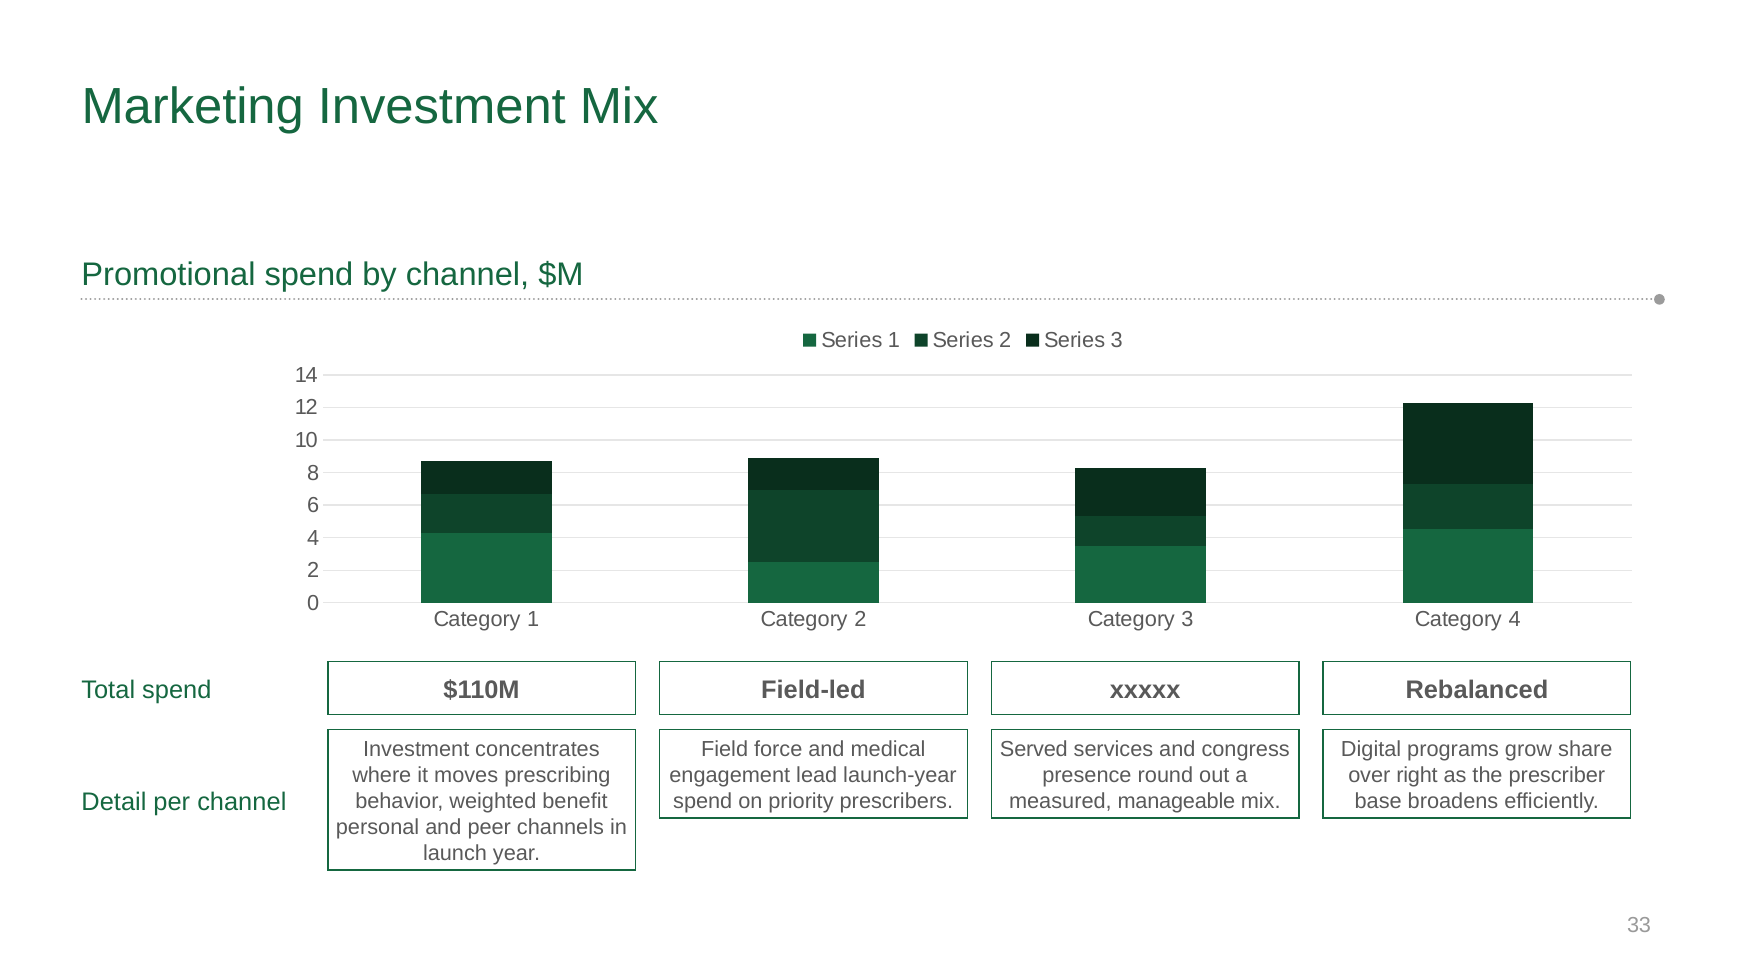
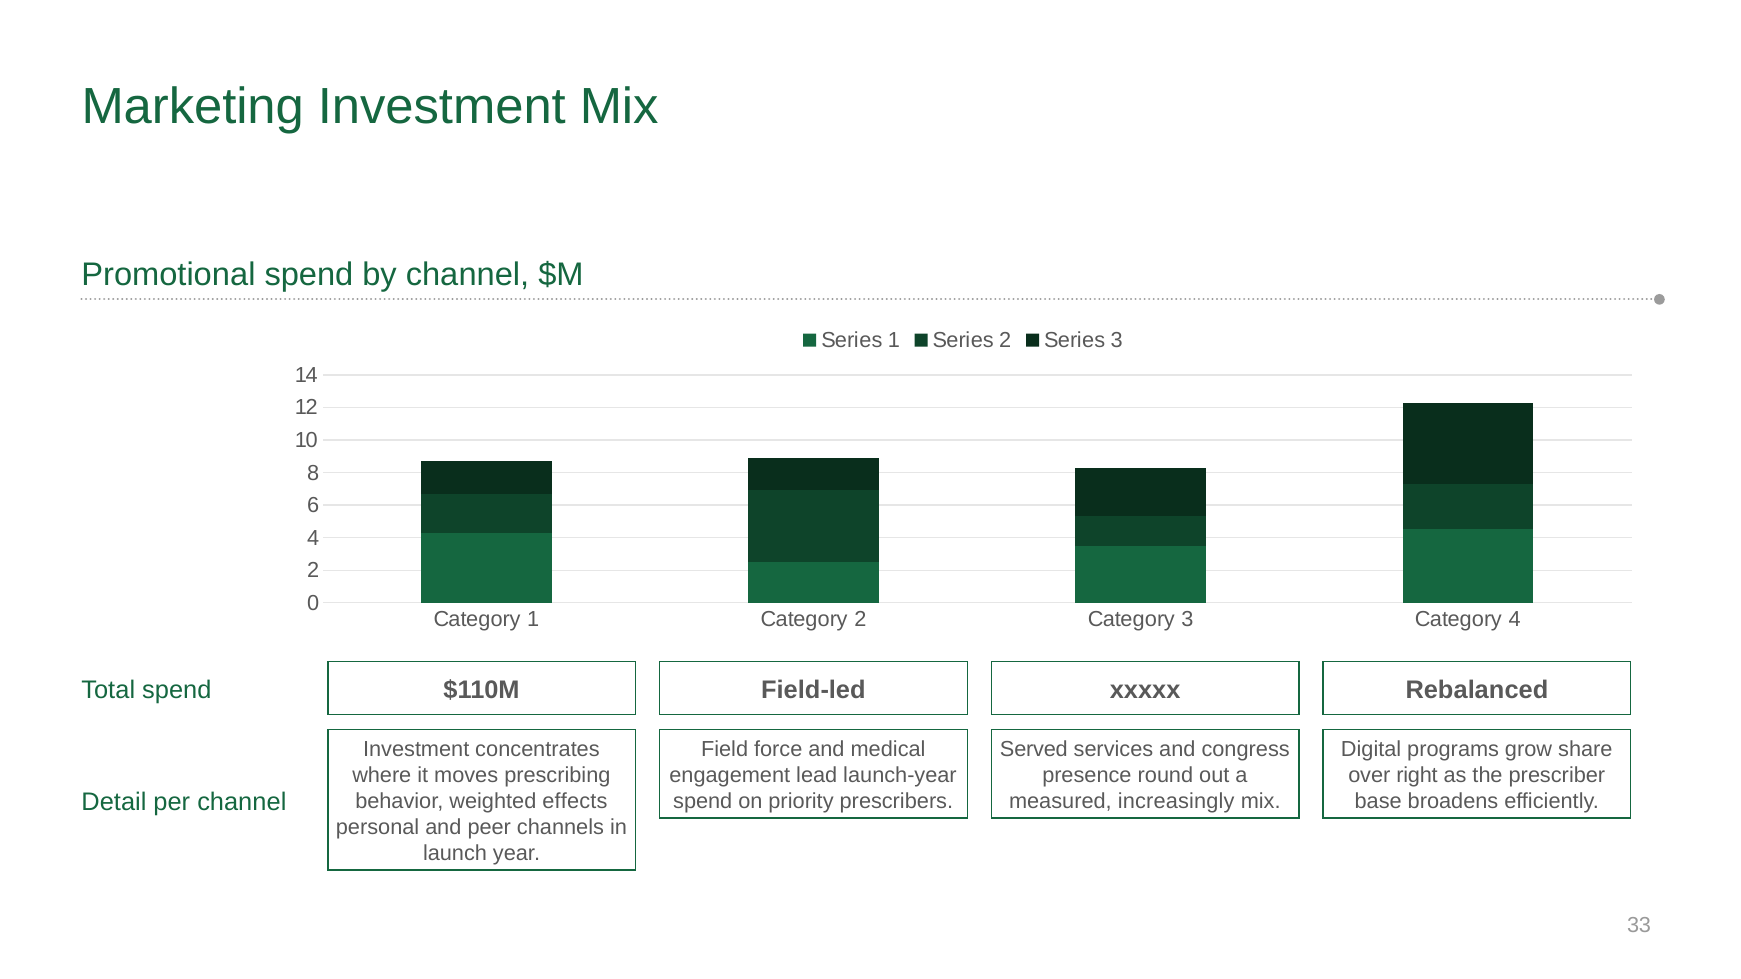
benefit: benefit -> effects
manageable: manageable -> increasingly
